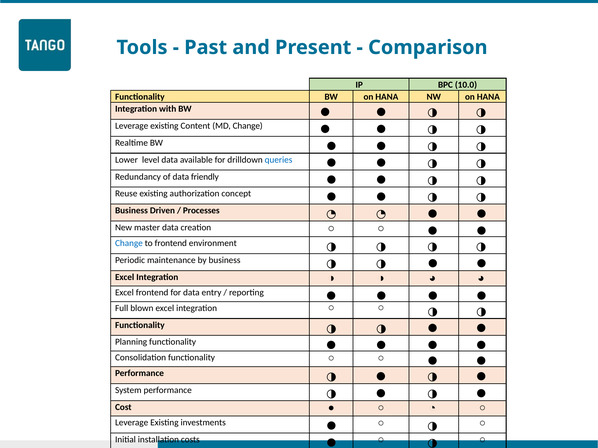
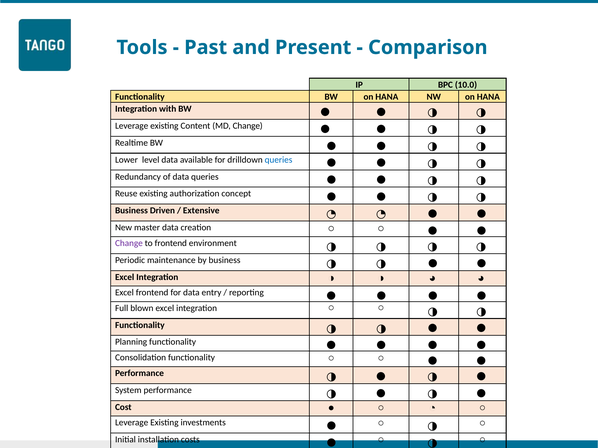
data friendly: friendly -> queries
Processes: Processes -> Extensive
Change at (129, 243) colour: blue -> purple
